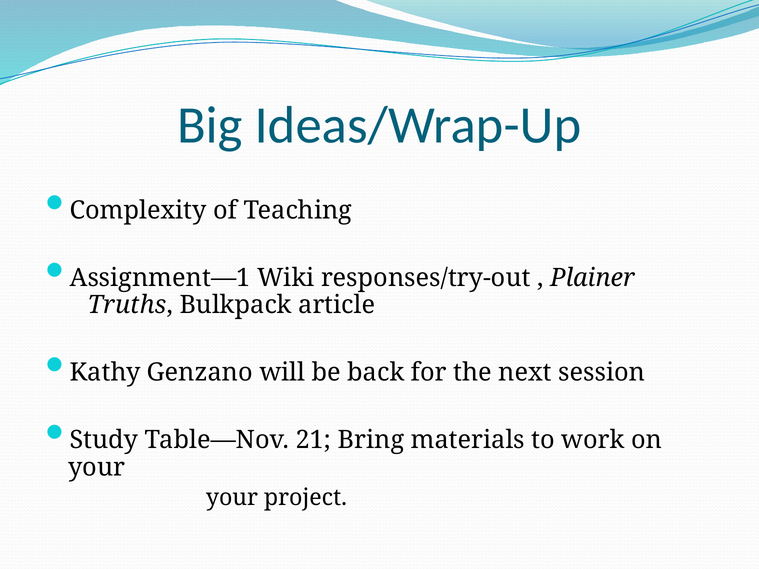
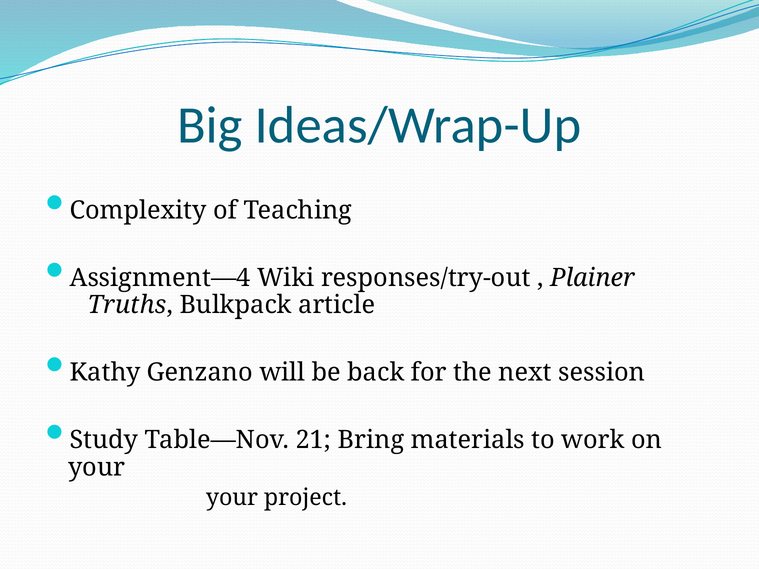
Assignment—1: Assignment—1 -> Assignment—4
